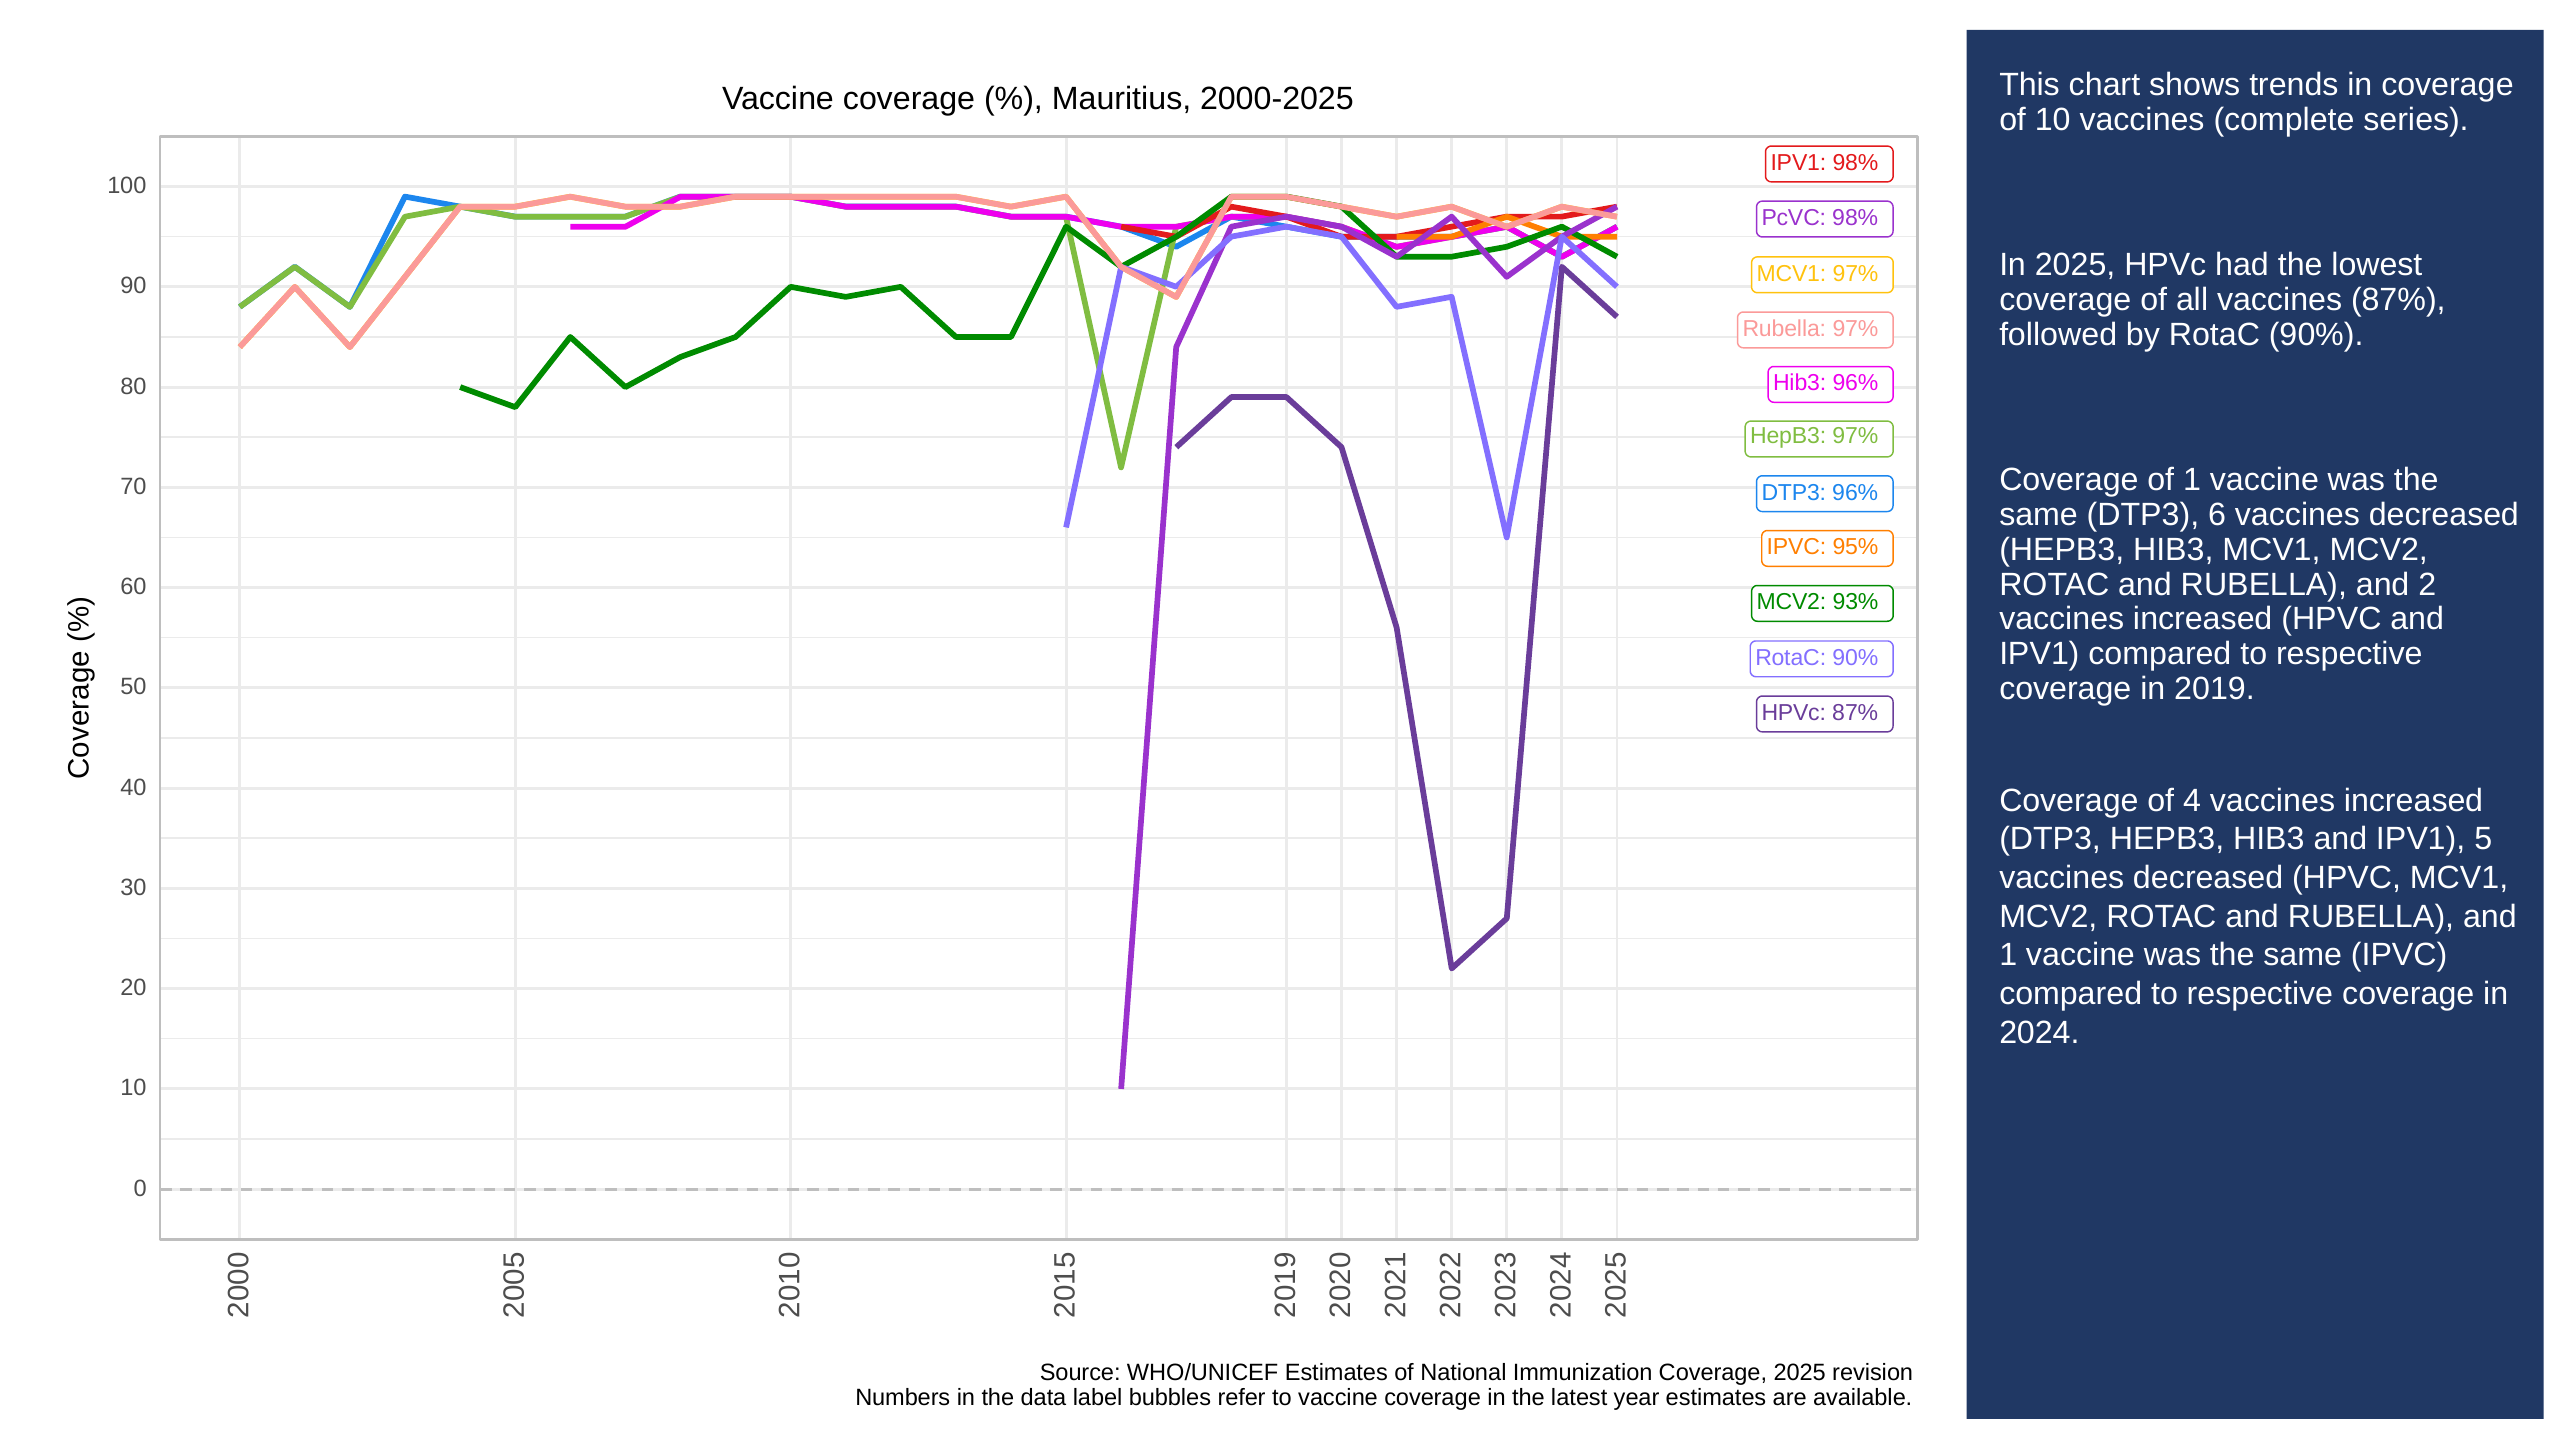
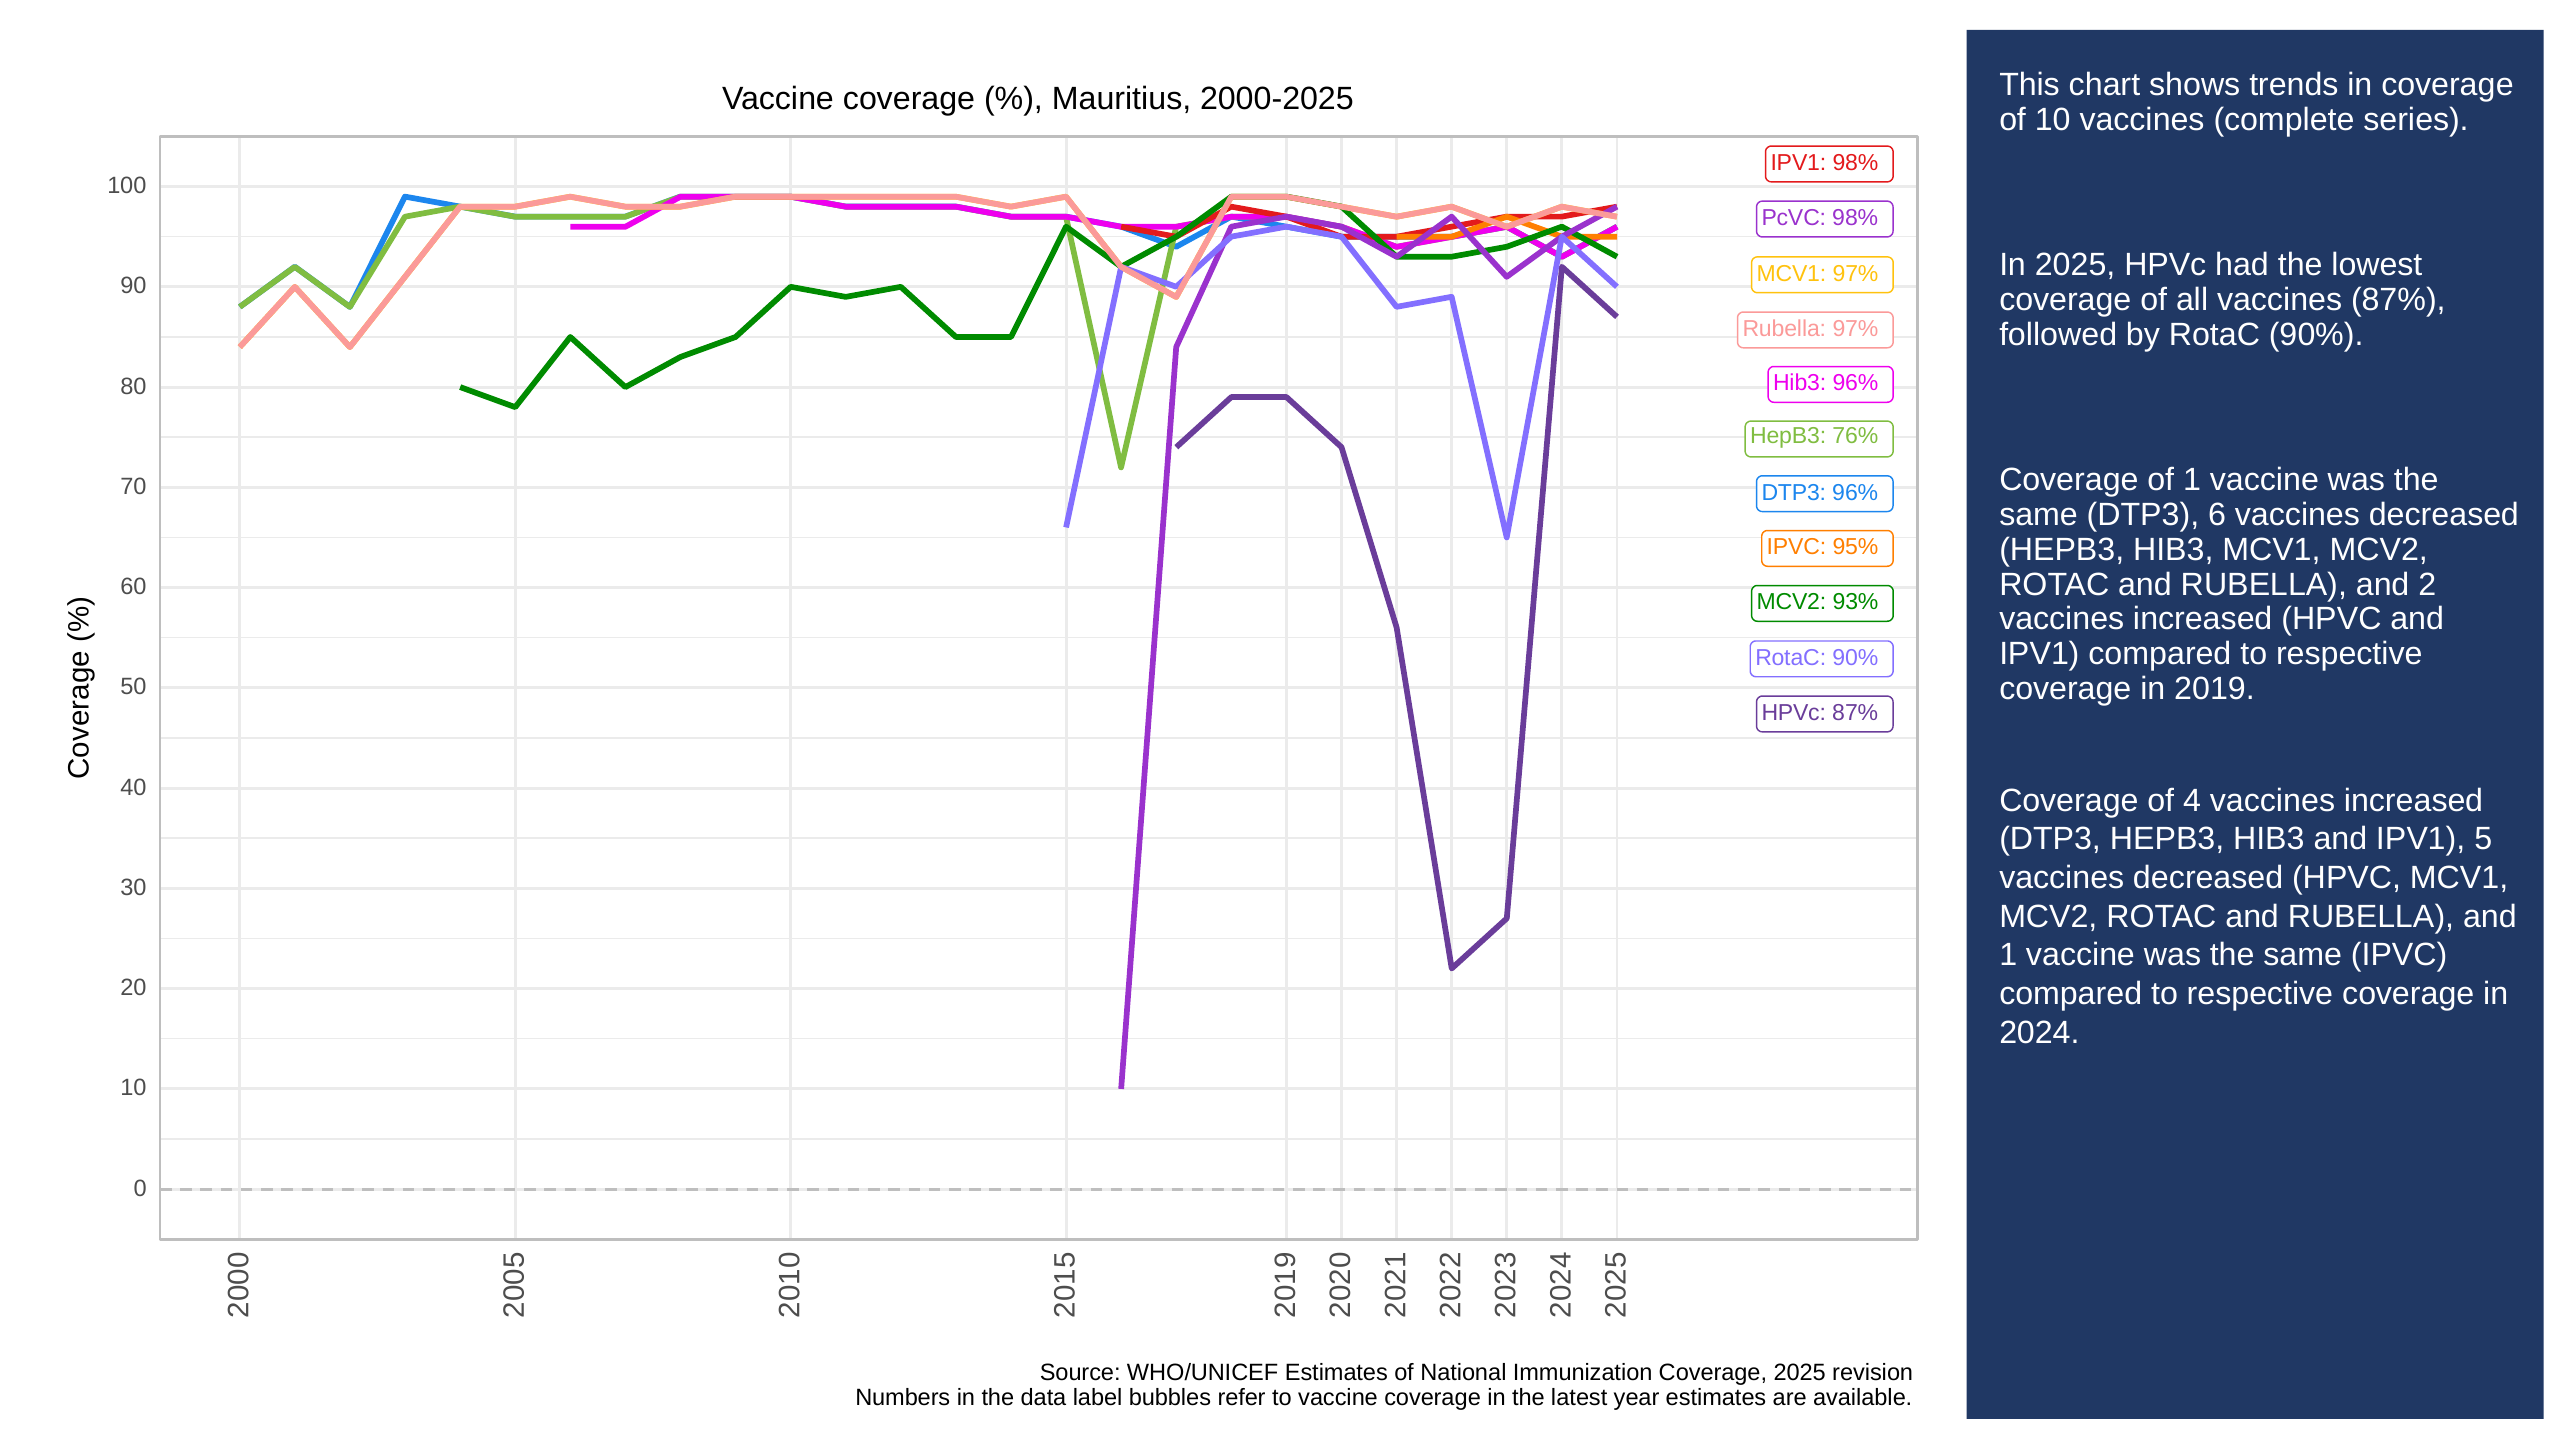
HepB3 97%: 97% -> 76%
